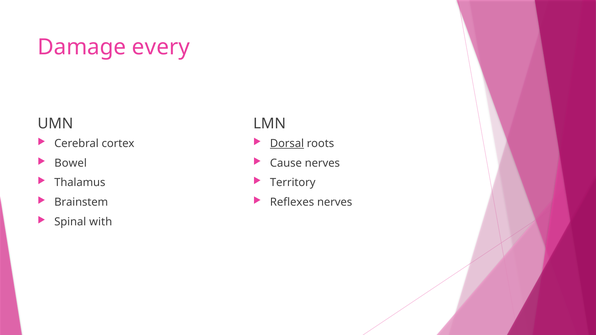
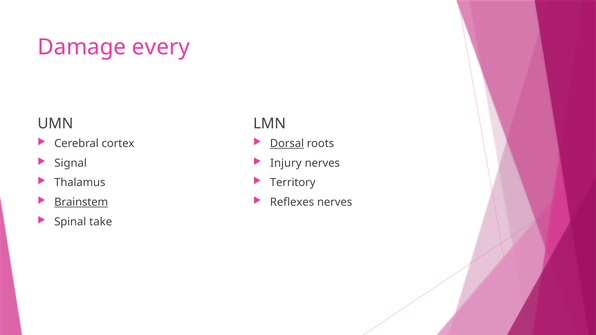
Bowel: Bowel -> Signal
Cause: Cause -> Injury
Brainstem underline: none -> present
with: with -> take
